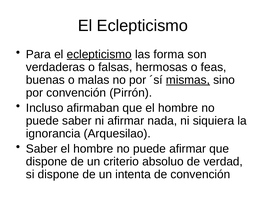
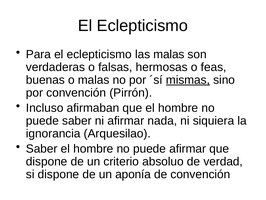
eclepticismo at (99, 54) underline: present -> none
las forma: forma -> malas
intenta: intenta -> aponía
